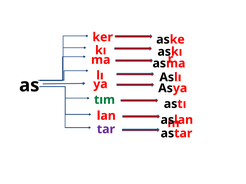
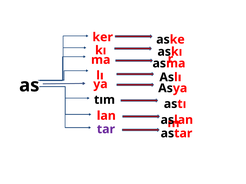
tım colour: green -> black
